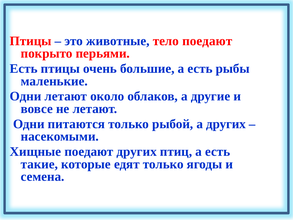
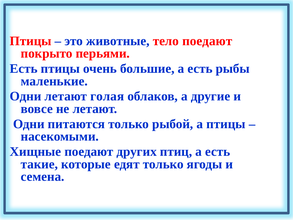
около: около -> голая
а других: других -> птицы
